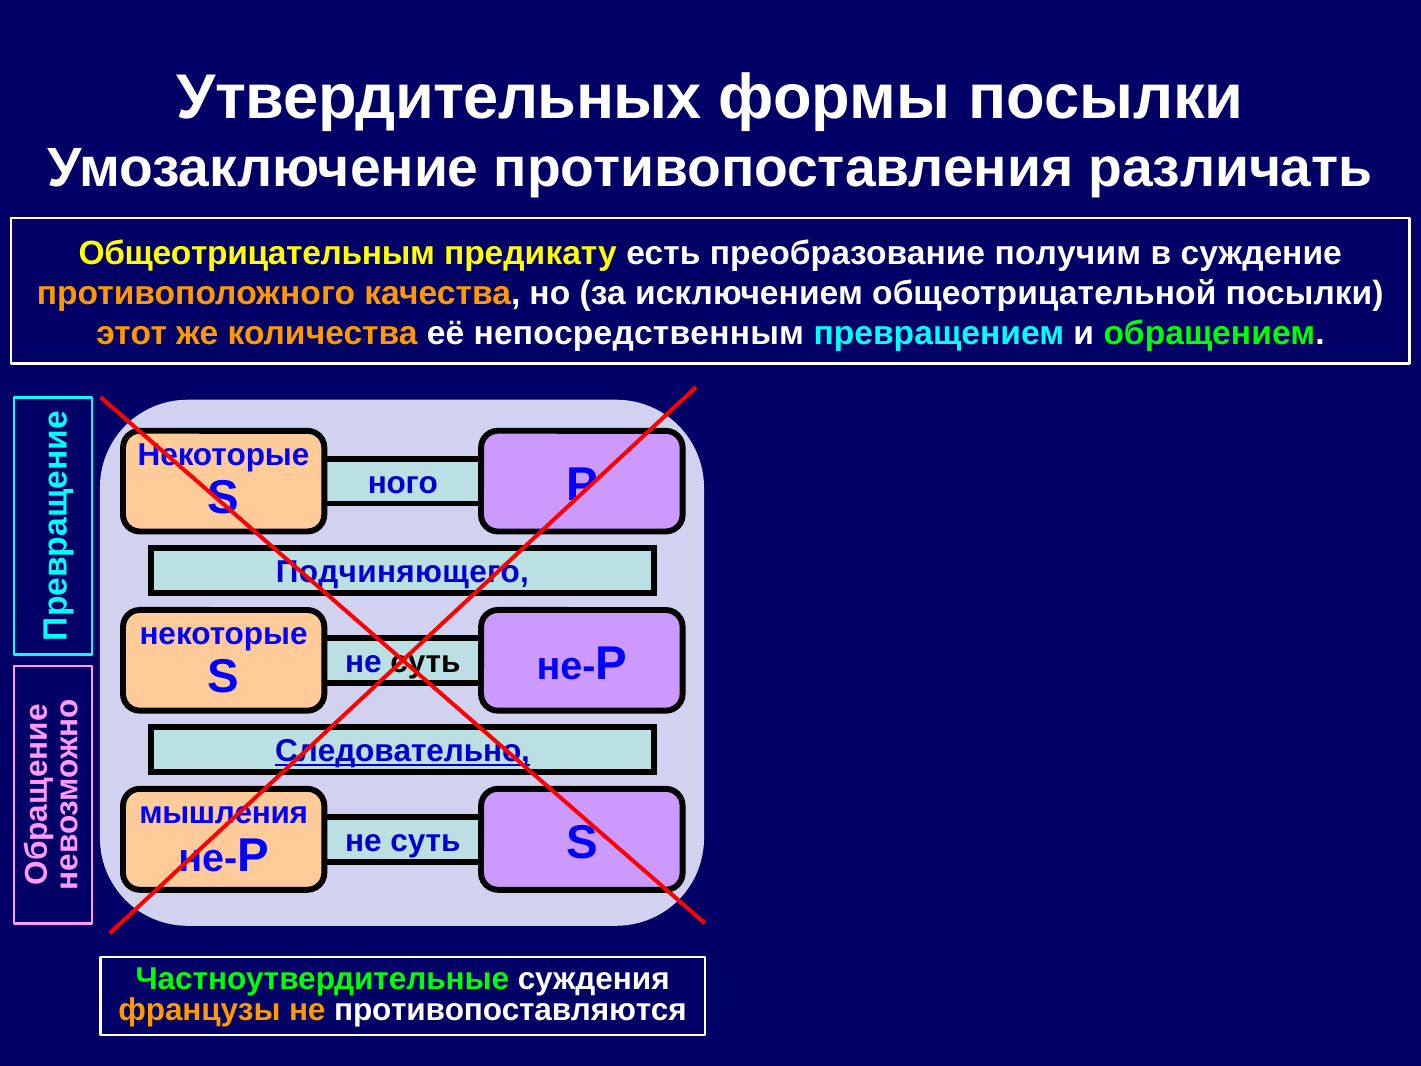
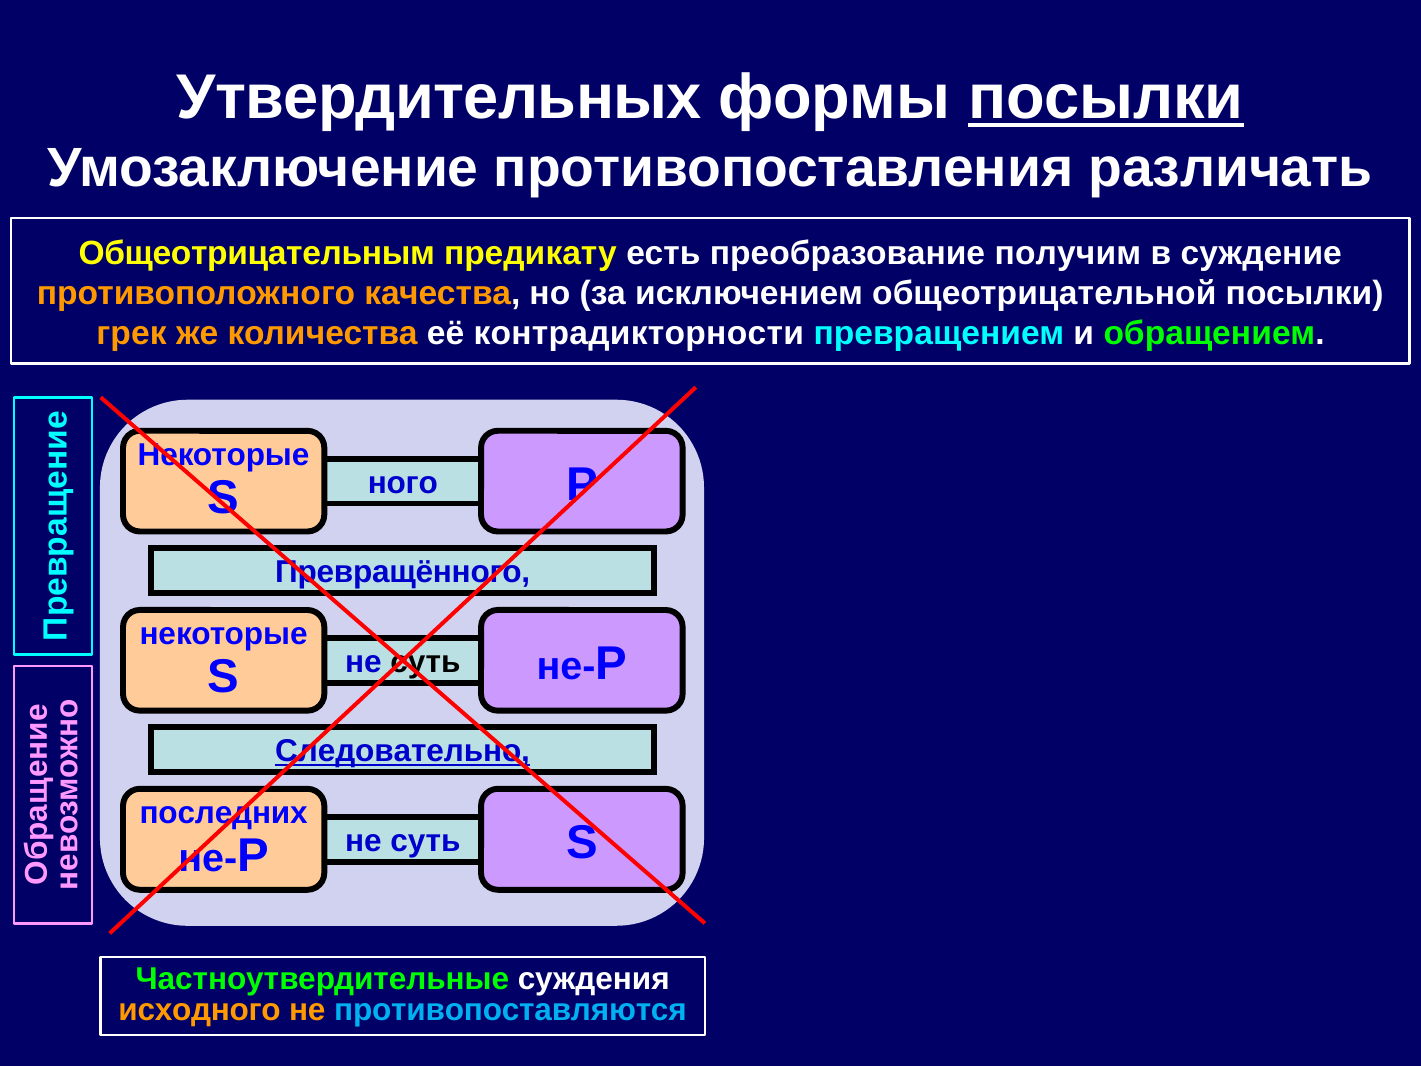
посылки at (1106, 98) underline: none -> present
этот: этот -> грек
непосредственным: непосредственным -> контрадикторности
Подчиняющего: Подчиняющего -> Превращённого
мышления: мышления -> последних
французы: французы -> исходного
противопоставляются colour: white -> light blue
